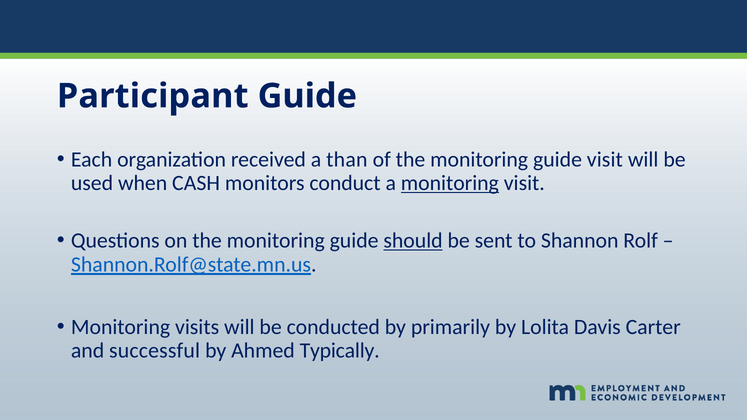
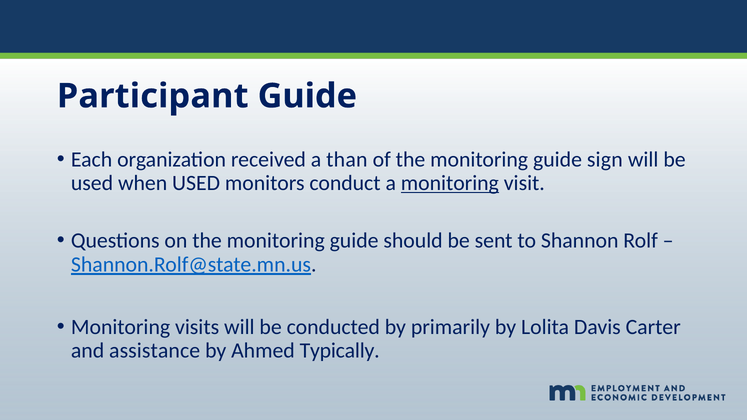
guide visit: visit -> sign
when CASH: CASH -> USED
should underline: present -> none
successful: successful -> assistance
